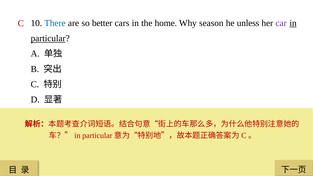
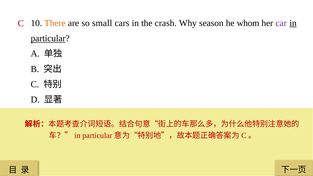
There colour: blue -> orange
better: better -> small
home: home -> crash
unless: unless -> whom
